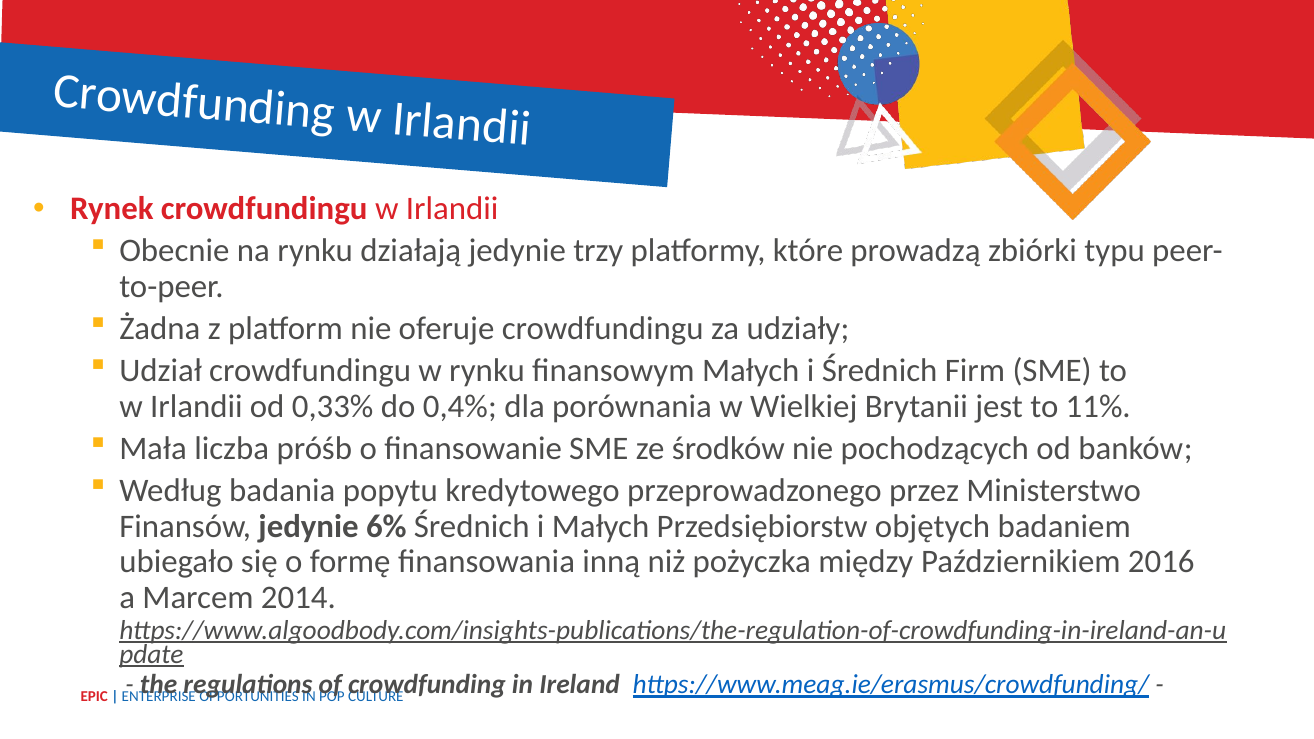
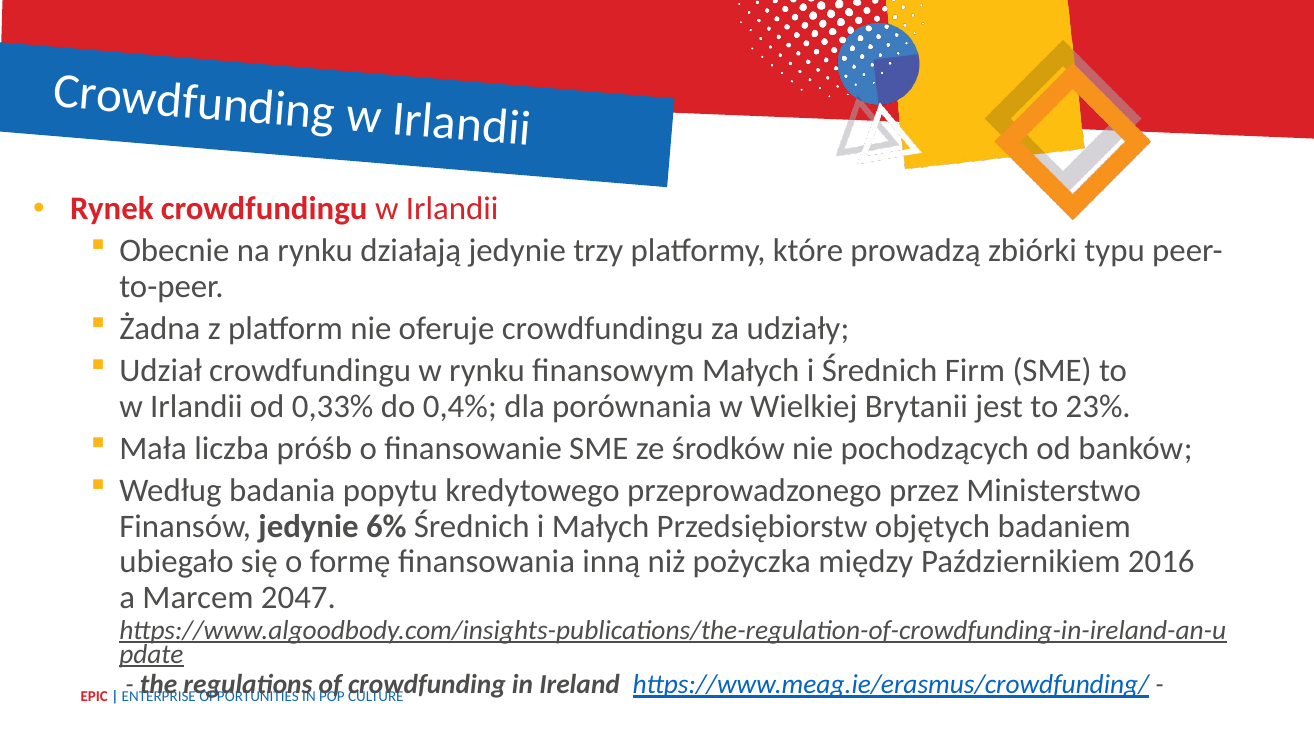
11%: 11% -> 23%
2014: 2014 -> 2047
